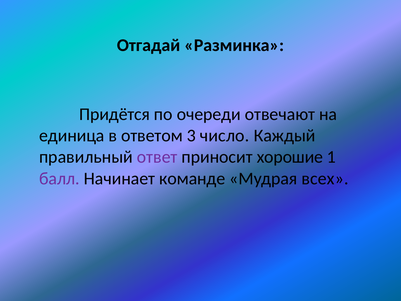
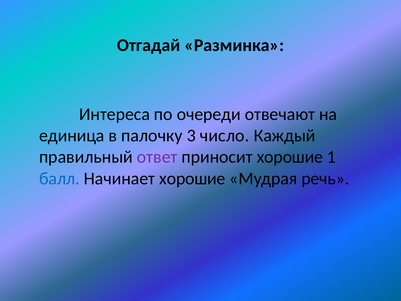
Придётся: Придётся -> Интереса
ответом: ответом -> палочку
балл colour: purple -> blue
Начинает команде: команде -> хорошие
всех: всех -> речь
